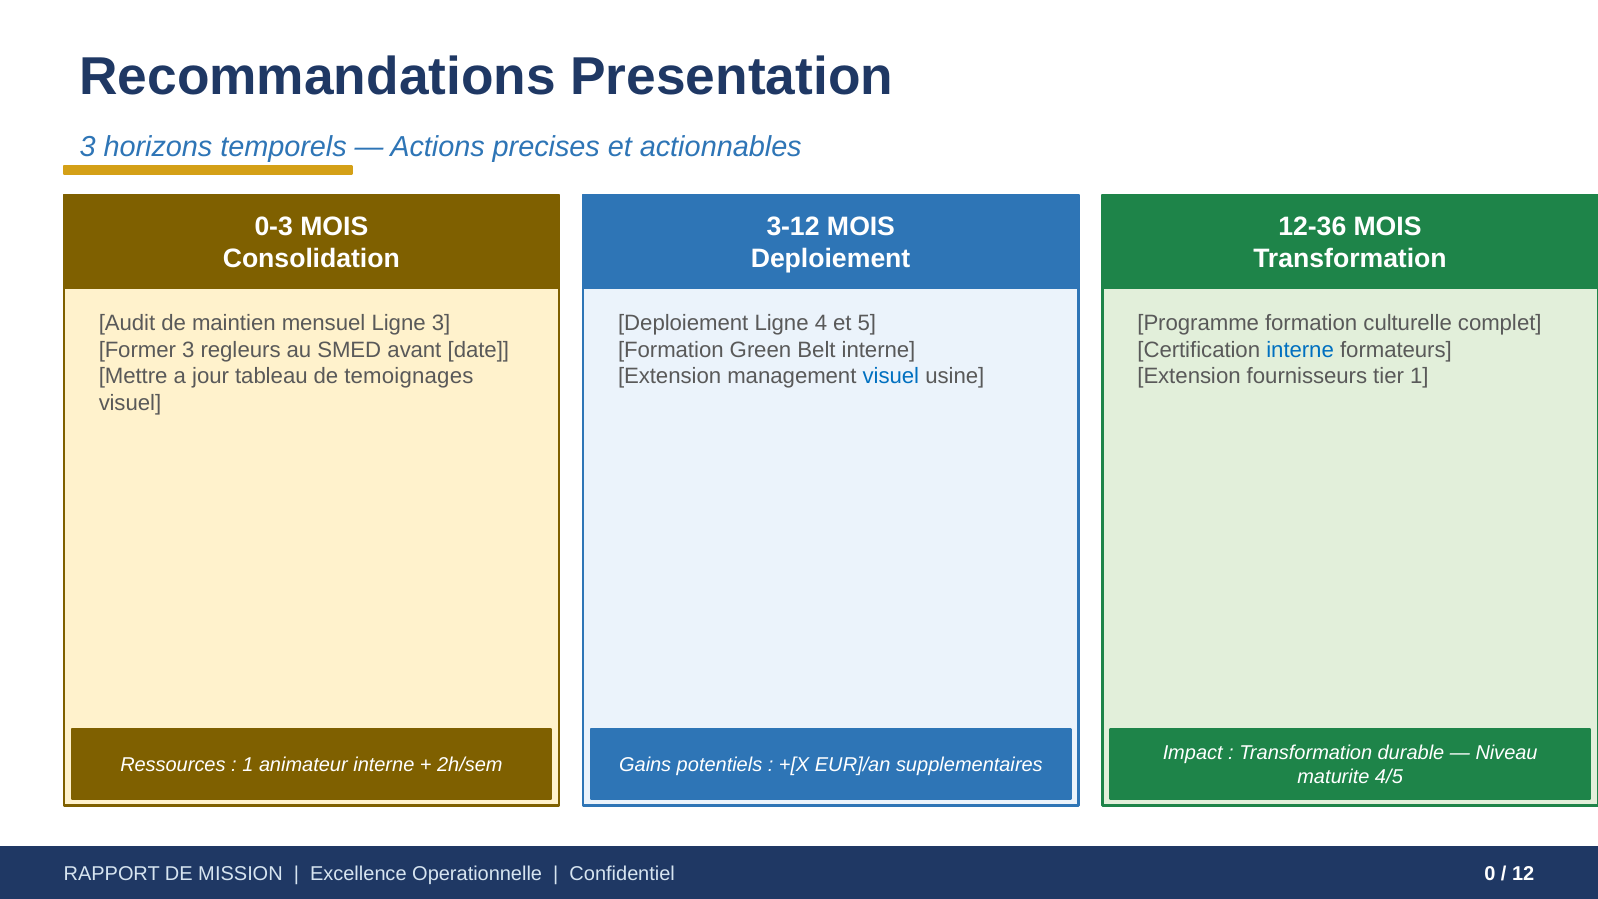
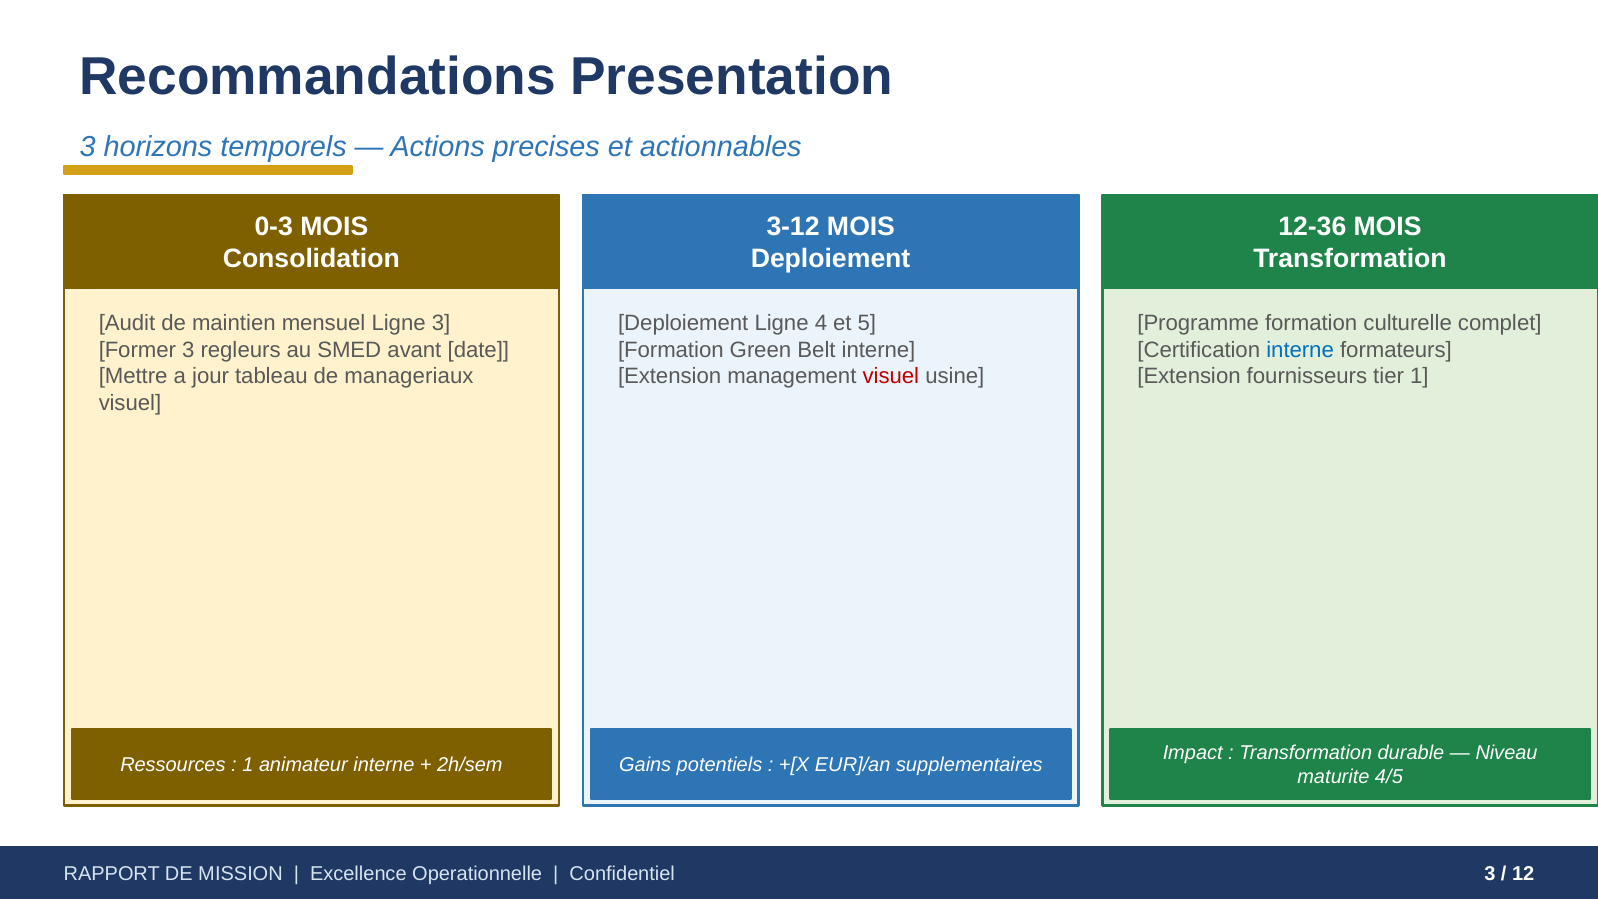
temoignages: temoignages -> manageriaux
visuel at (891, 377) colour: blue -> red
Confidentiel 0: 0 -> 3
